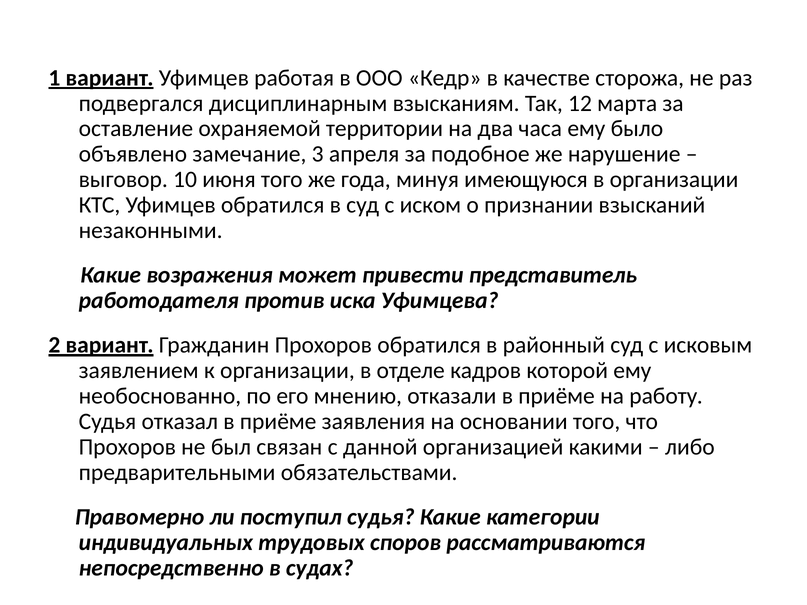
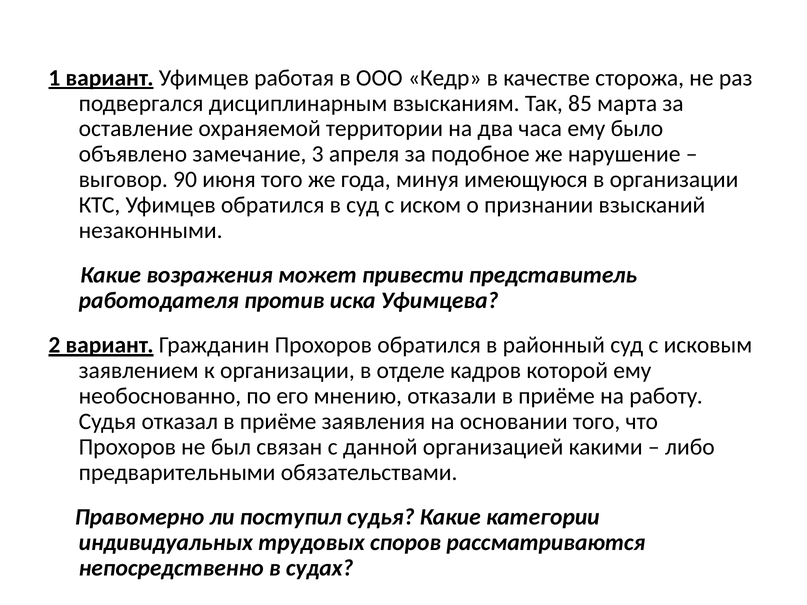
12: 12 -> 85
10: 10 -> 90
